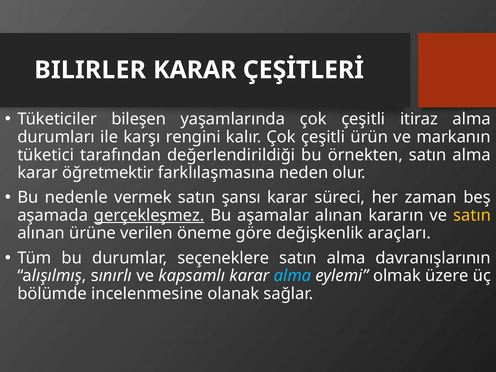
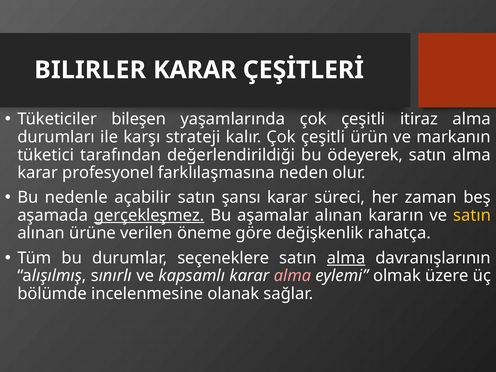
rengini: rengini -> strateji
örnekten: örnekten -> ödeyerek
öğretmektir: öğretmektir -> profesyonel
vermek: vermek -> açabilir
araçları: araçları -> rahatça
alma at (346, 258) underline: none -> present
alma at (292, 276) colour: light blue -> pink
